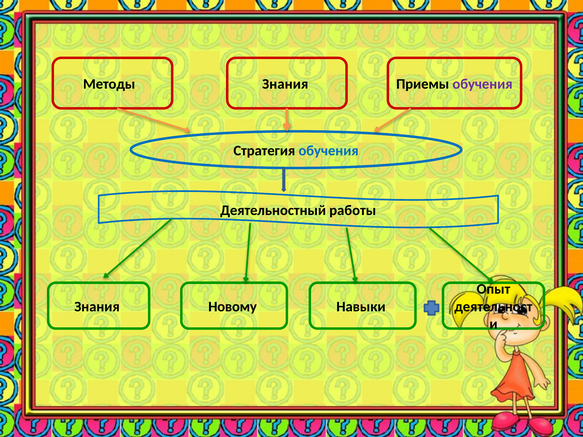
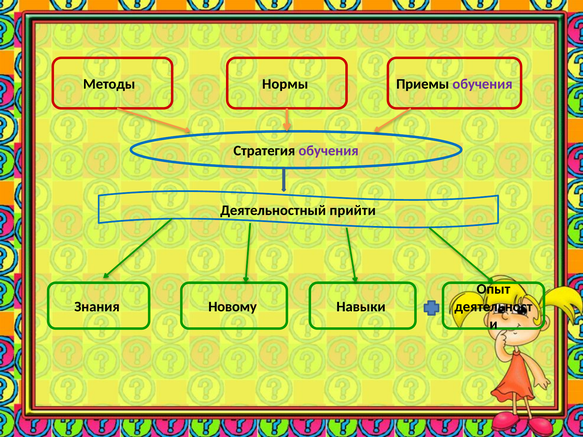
Методы Знания: Знания -> Нормы
обучения at (329, 151) colour: blue -> purple
работы: работы -> прийти
